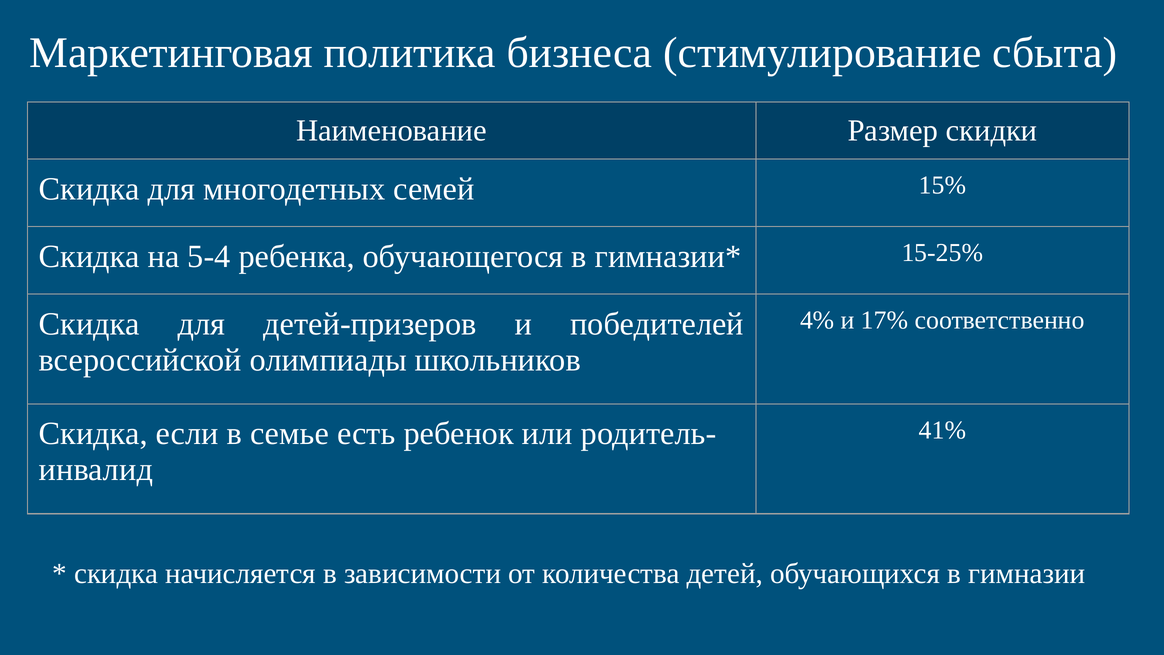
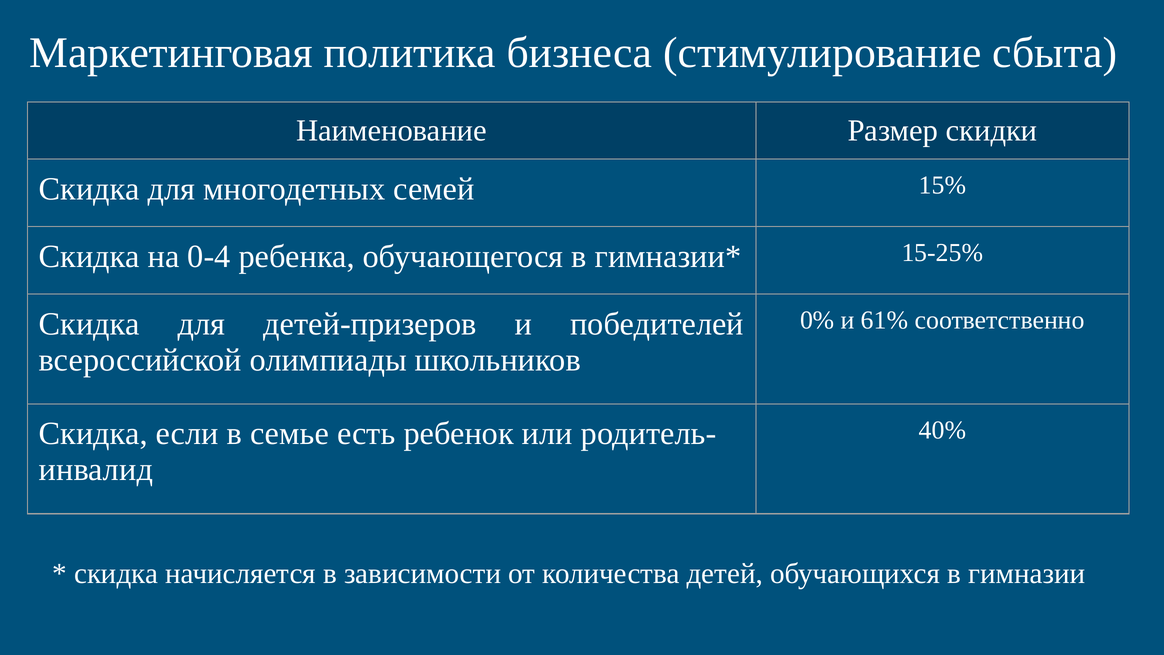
5-4: 5-4 -> 0-4
4%: 4% -> 0%
17%: 17% -> 61%
41%: 41% -> 40%
